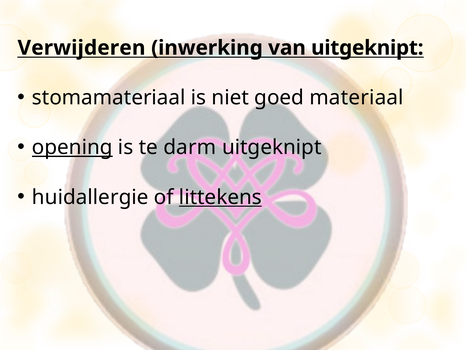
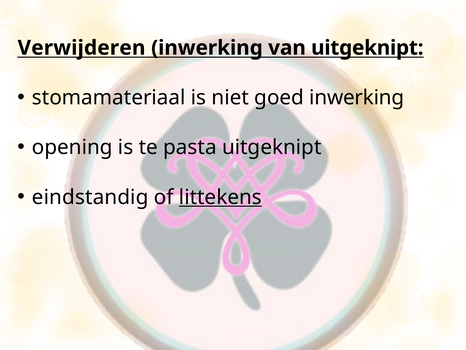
goed materiaal: materiaal -> inwerking
opening underline: present -> none
darm: darm -> pasta
huidallergie: huidallergie -> eindstandig
